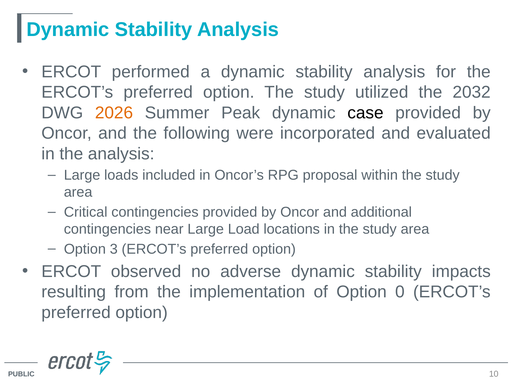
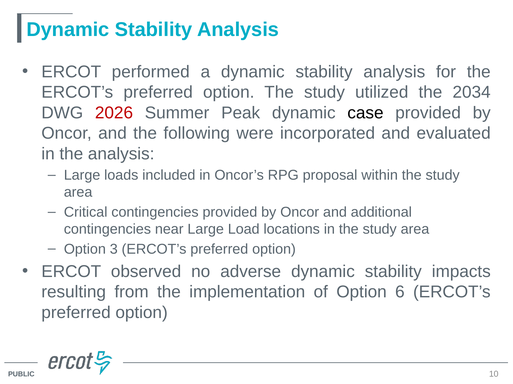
2032: 2032 -> 2034
2026 colour: orange -> red
0: 0 -> 6
